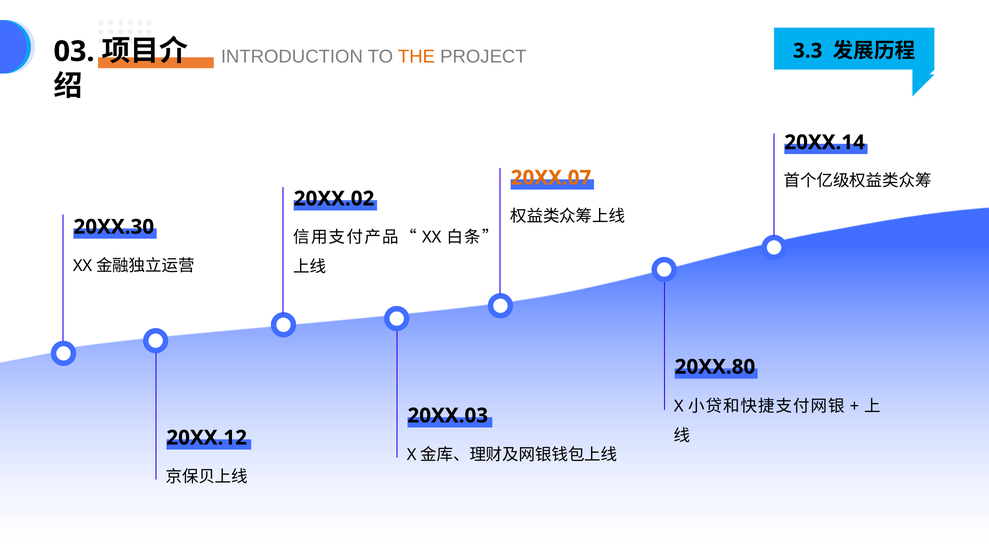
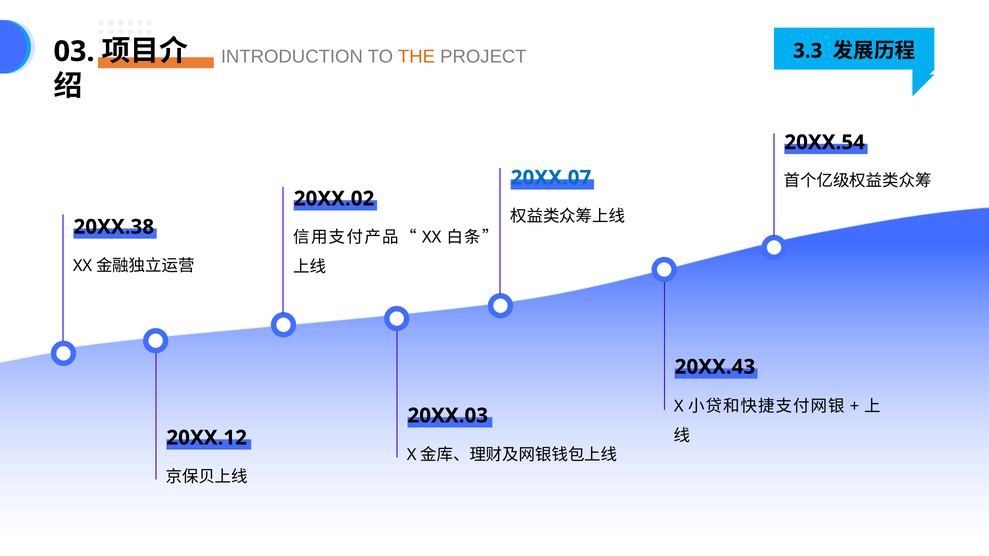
20XX.14: 20XX.14 -> 20XX.54
20XX.07 colour: orange -> blue
20XX.30: 20XX.30 -> 20XX.38
20XX.80: 20XX.80 -> 20XX.43
